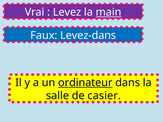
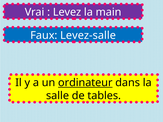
main underline: present -> none
Levez-dans: Levez-dans -> Levez-salle
casier: casier -> tables
